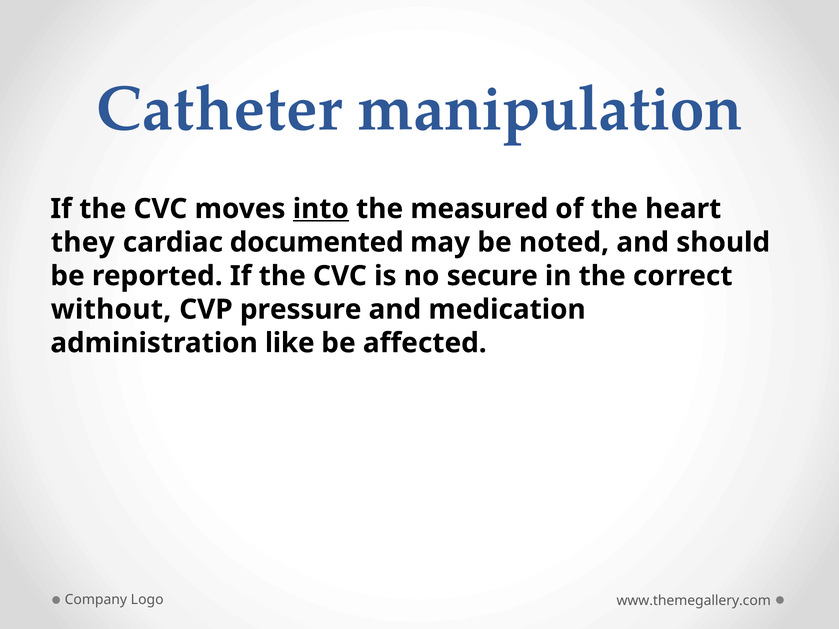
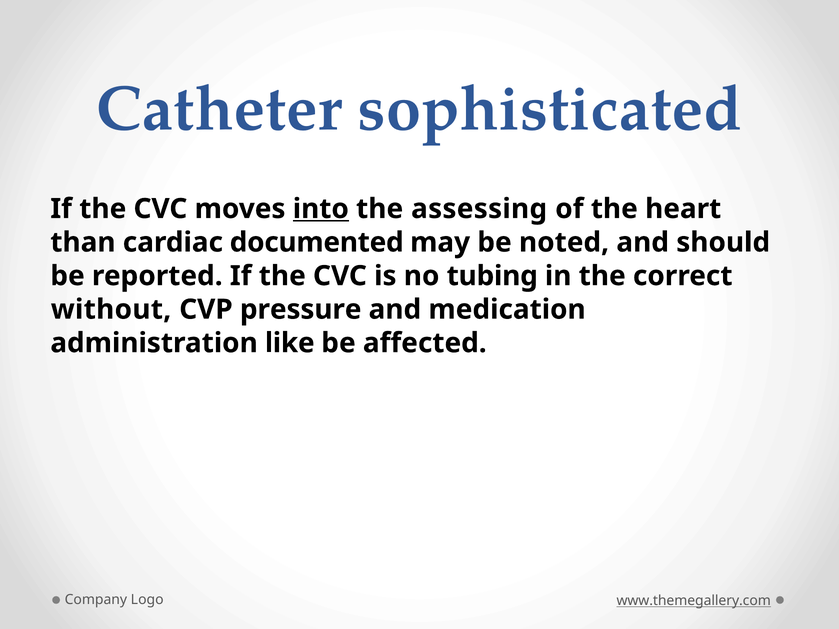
manipulation: manipulation -> sophisticated
measured: measured -> assessing
they: they -> than
secure: secure -> tubing
www.themegallery.com underline: none -> present
